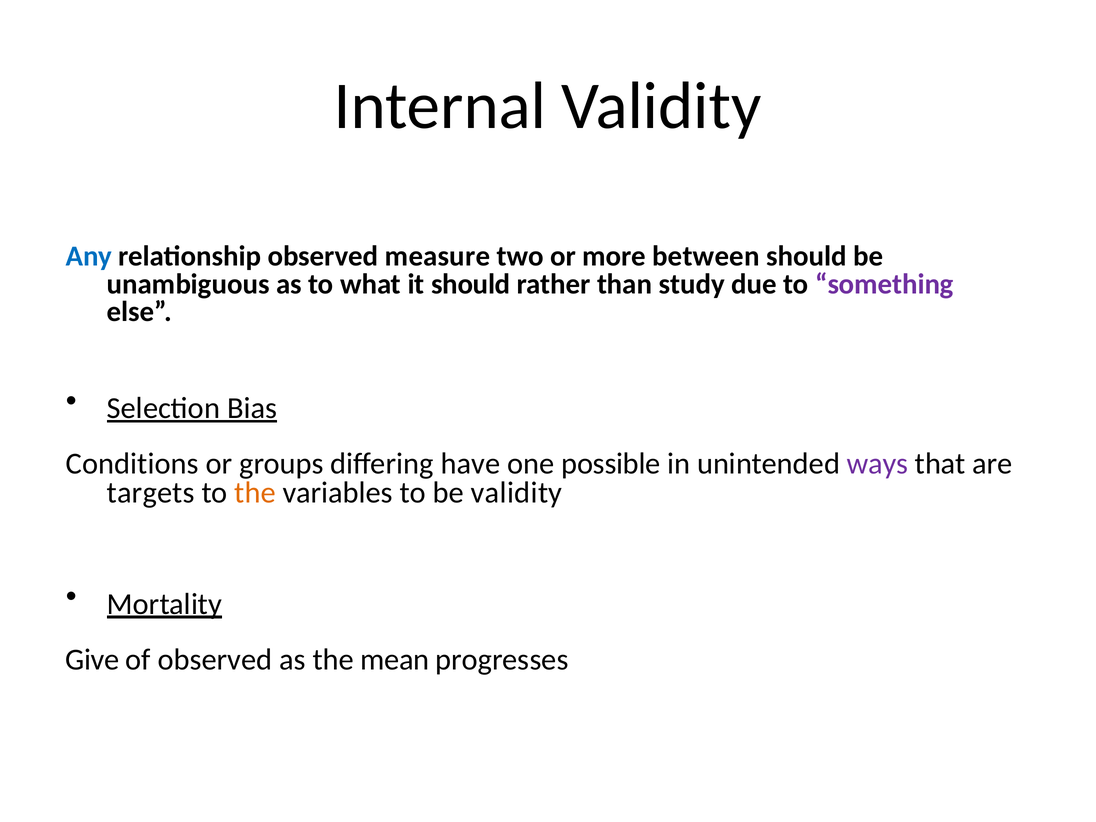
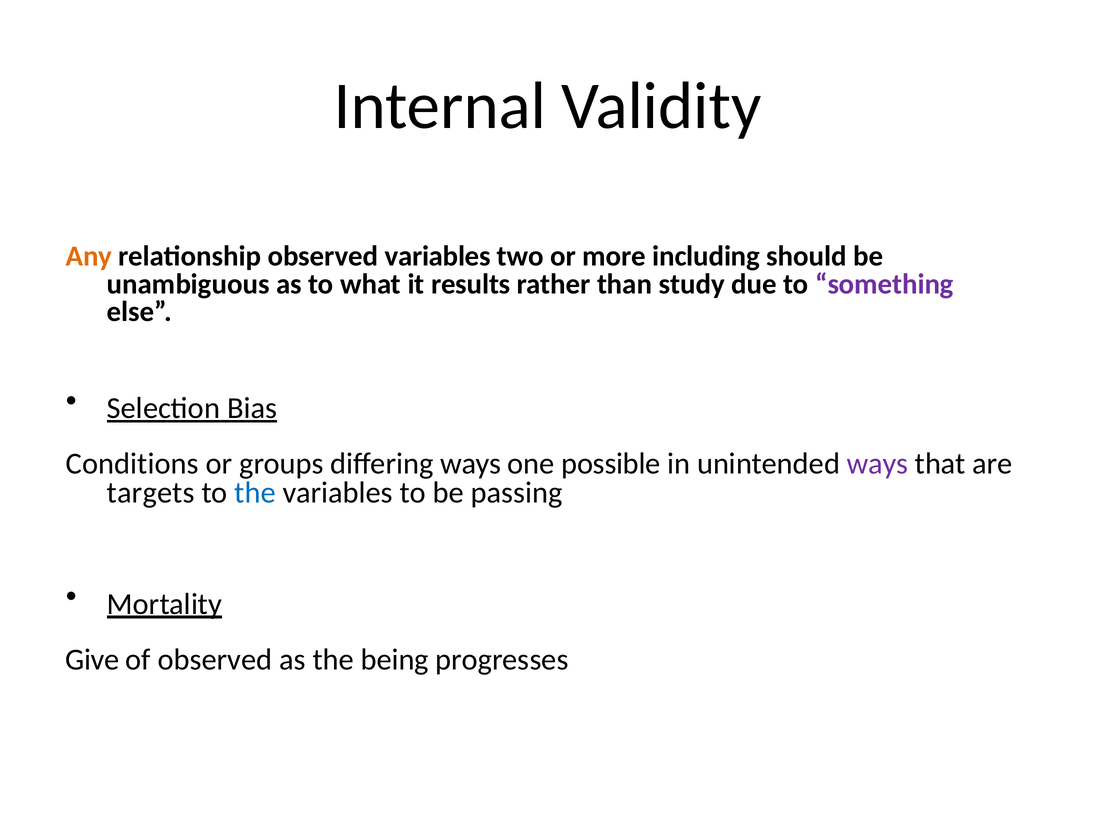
Any colour: blue -> orange
observed measure: measure -> variables
between: between -> including
it should: should -> results
differing have: have -> ways
the at (255, 493) colour: orange -> blue
be validity: validity -> passing
mean: mean -> being
